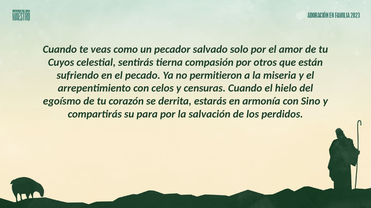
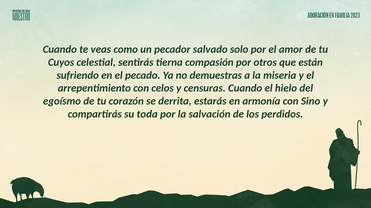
permitieron: permitieron -> demuestras
para: para -> toda
